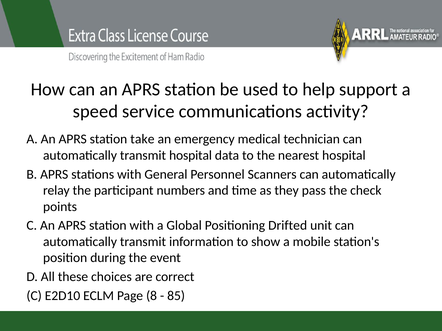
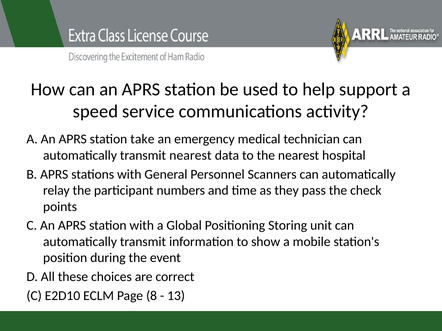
transmit hospital: hospital -> nearest
Drifted: Drifted -> Storing
85: 85 -> 13
